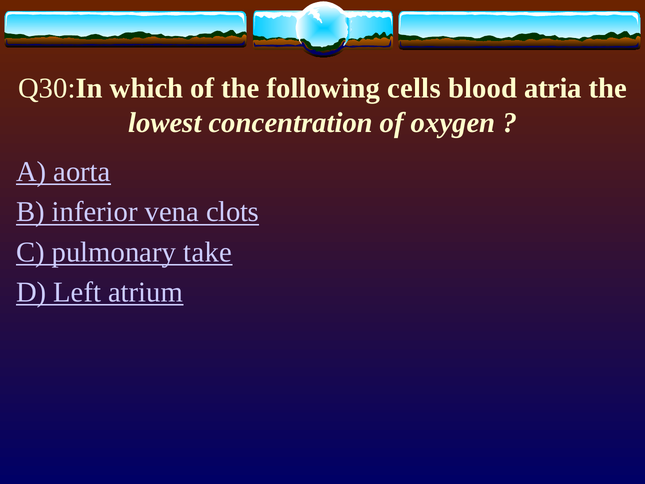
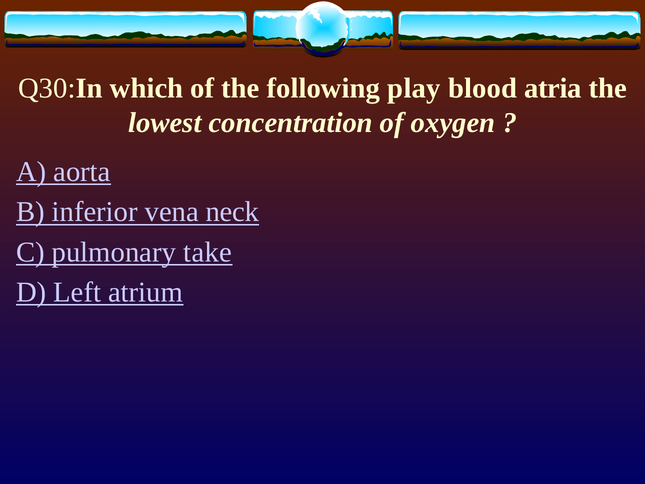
cells: cells -> play
clots: clots -> neck
